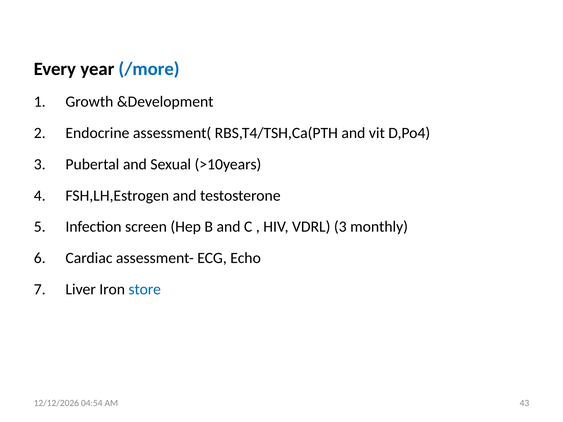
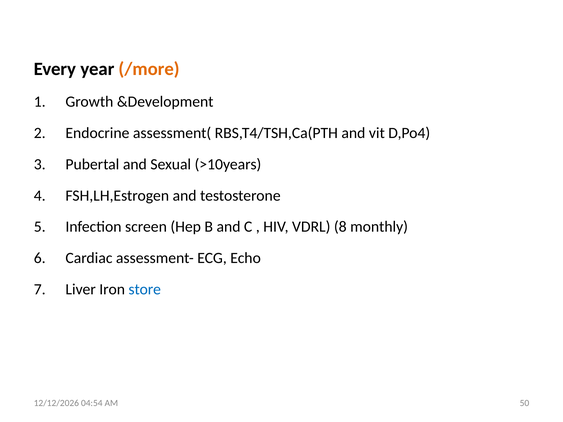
/more colour: blue -> orange
VDRL 3: 3 -> 8
43: 43 -> 50
